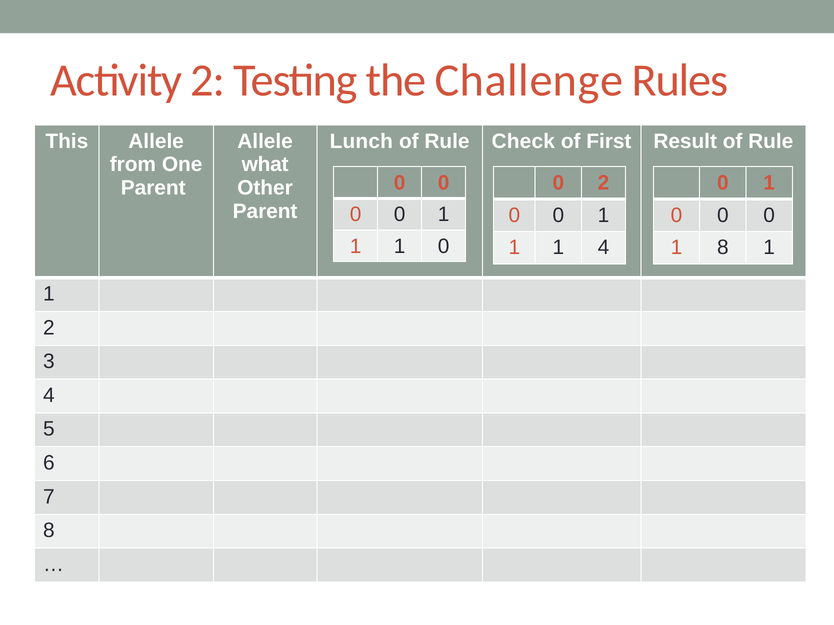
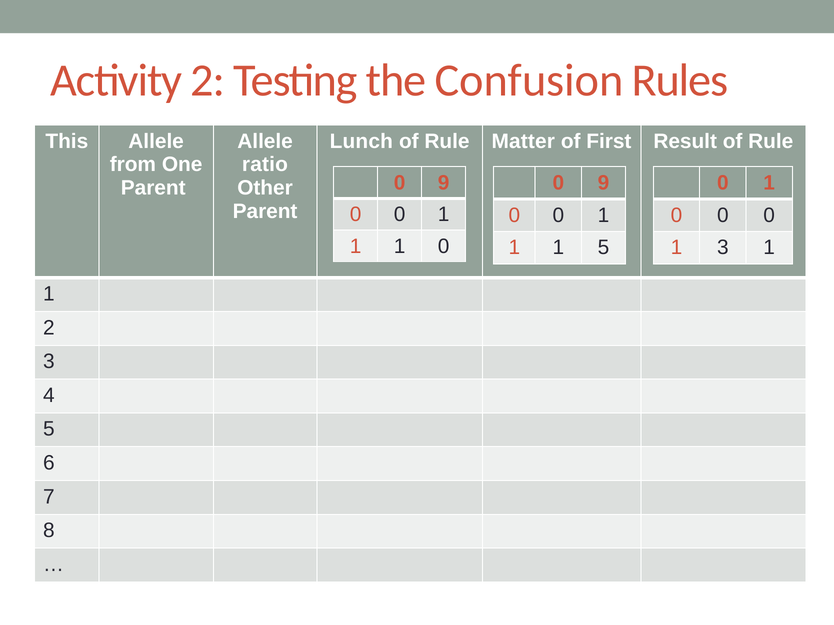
Challenge: Challenge -> Confusion
Check: Check -> Matter
what: what -> ratio
0 at (444, 183): 0 -> 9
2 at (604, 183): 2 -> 9
1 4: 4 -> 5
1 8: 8 -> 3
